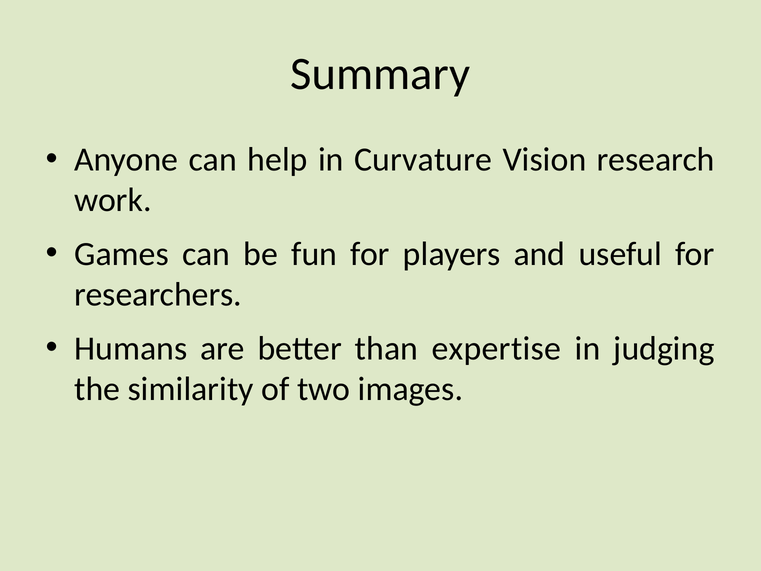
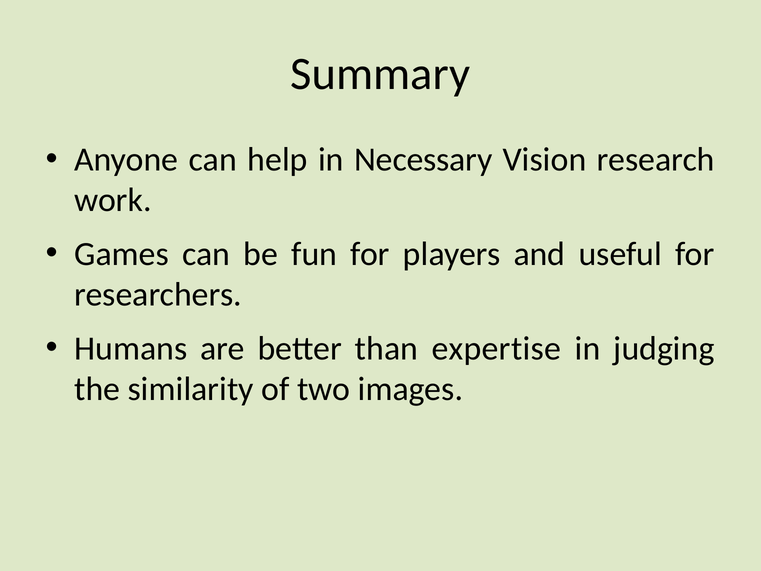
Curvature: Curvature -> Necessary
